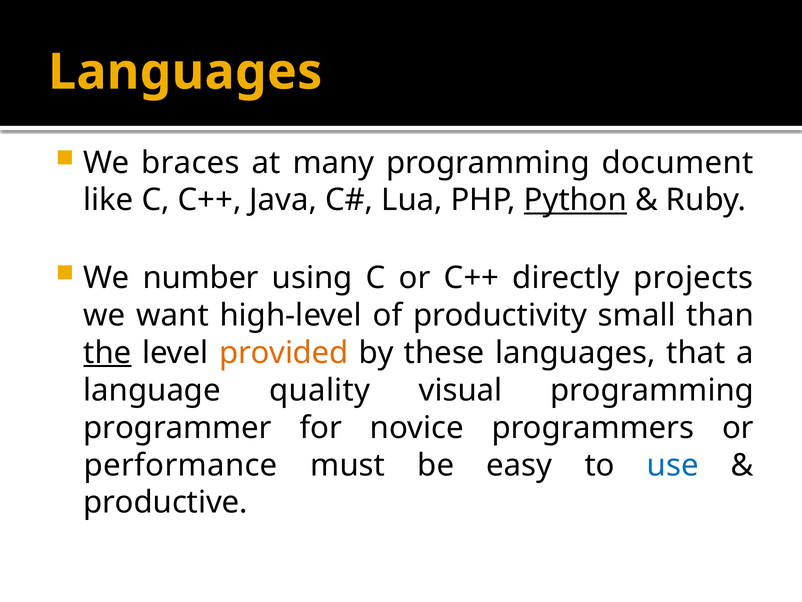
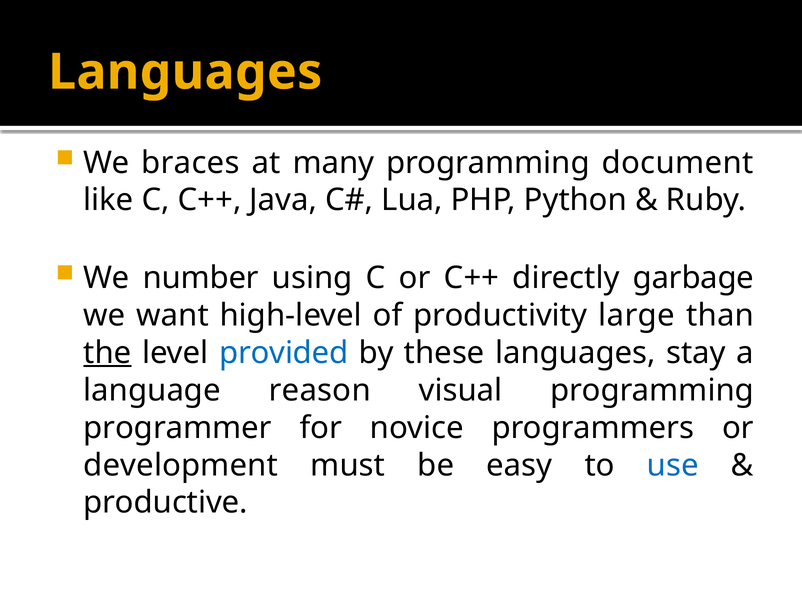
Python underline: present -> none
projects: projects -> garbage
small: small -> large
provided colour: orange -> blue
that: that -> stay
quality: quality -> reason
performance: performance -> development
